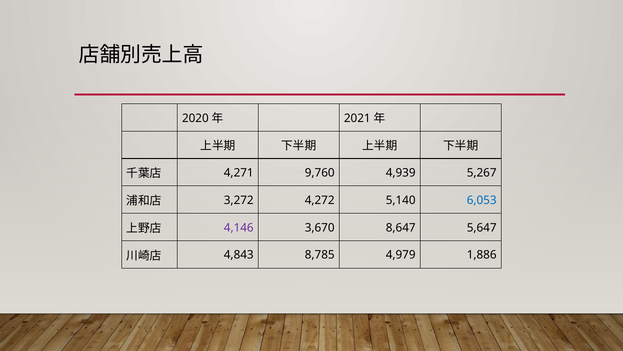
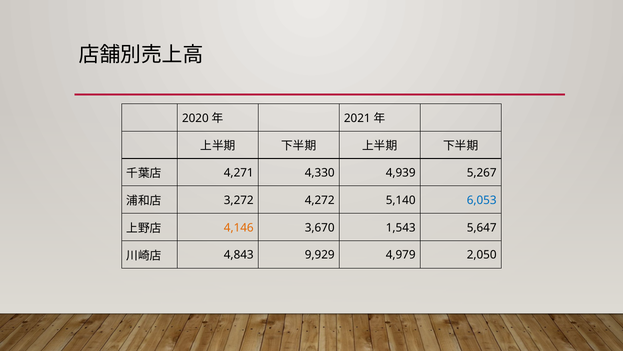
9,760: 9,760 -> 4,330
4,146 colour: purple -> orange
8,647: 8,647 -> 1,543
8,785: 8,785 -> 9,929
1,886: 1,886 -> 2,050
